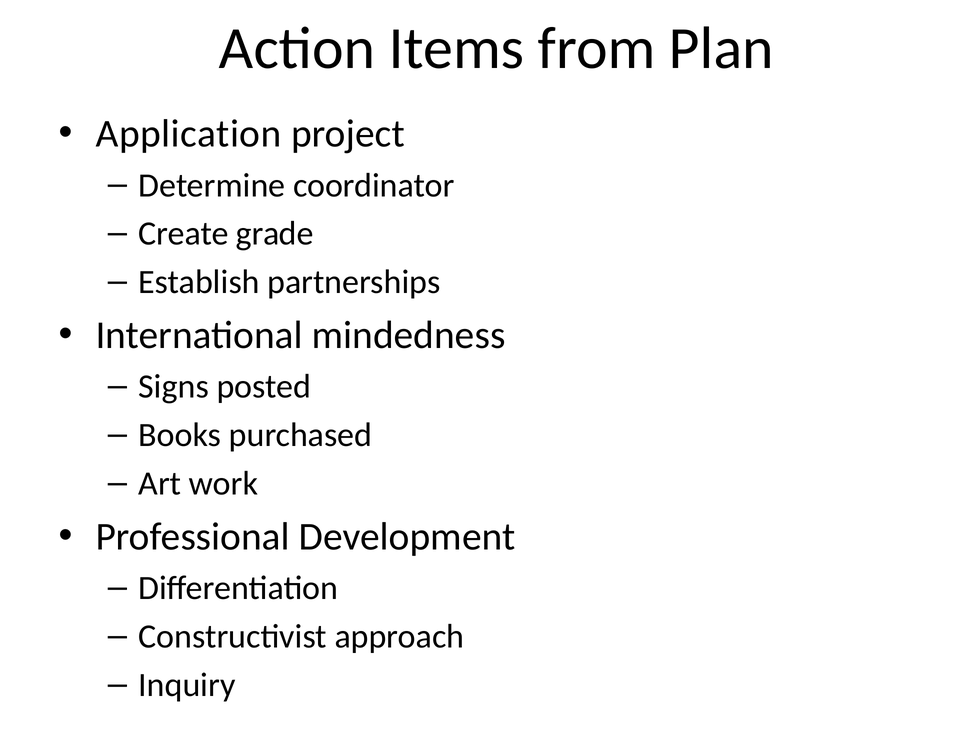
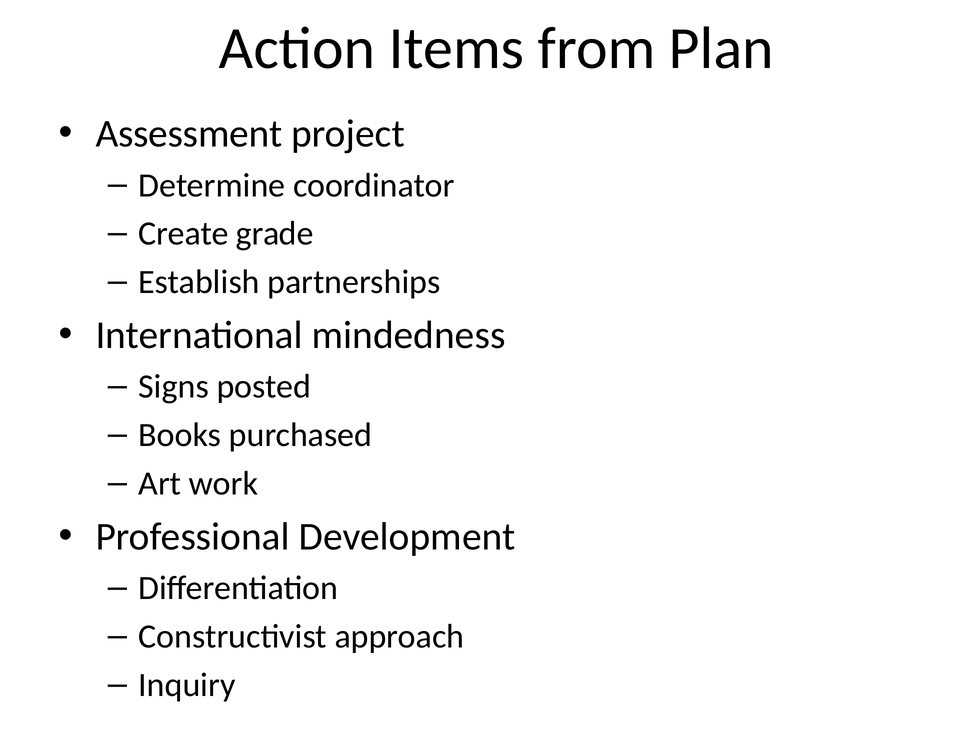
Application: Application -> Assessment
